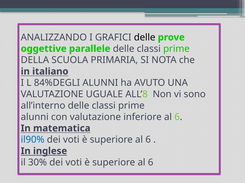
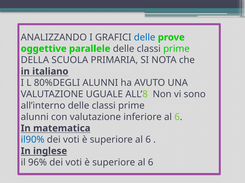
delle at (145, 37) colour: black -> blue
84%DEGLI: 84%DEGLI -> 80%DEGLI
30%: 30% -> 96%
